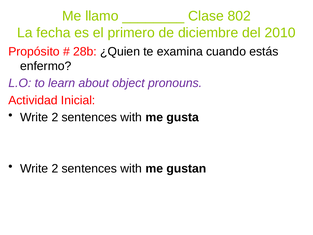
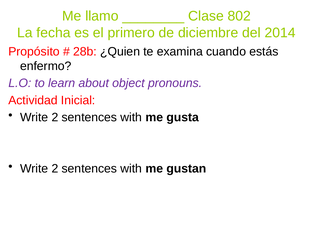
2010: 2010 -> 2014
